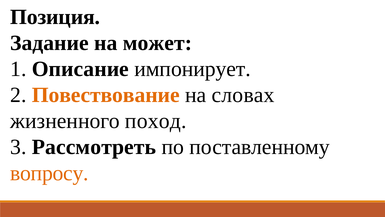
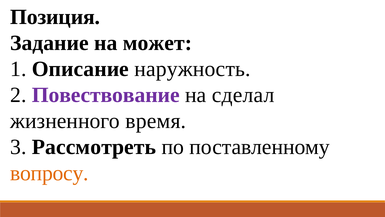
импонирует: импонирует -> наружность
Повествование colour: orange -> purple
словах: словах -> сделал
поход: поход -> время
